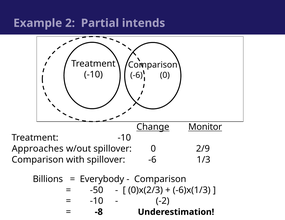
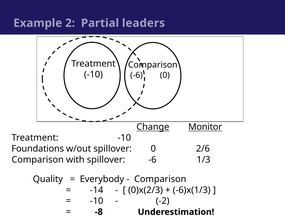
intends: intends -> leaders
Approaches: Approaches -> Foundations
2/9: 2/9 -> 2/6
Billions: Billions -> Quality
-50: -50 -> -14
